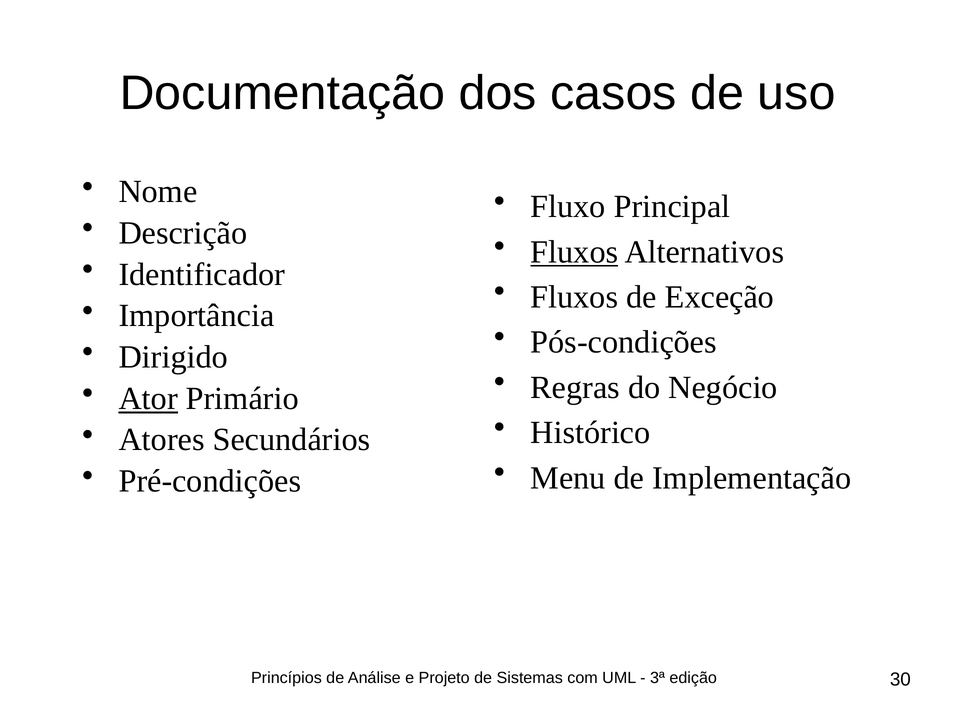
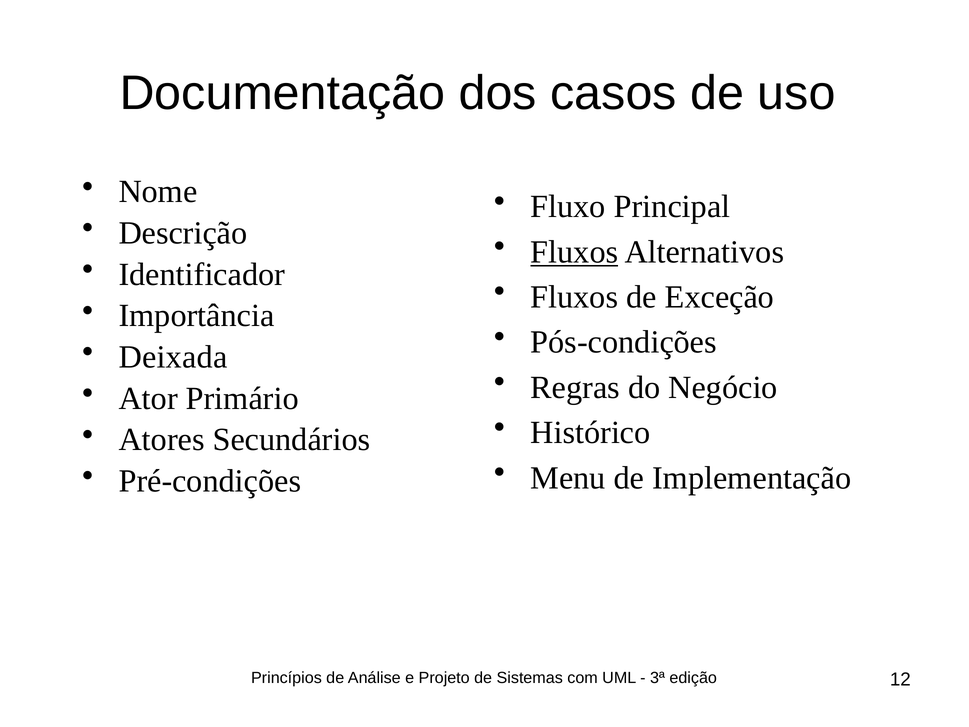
Dirigido: Dirigido -> Deixada
Ator underline: present -> none
30: 30 -> 12
